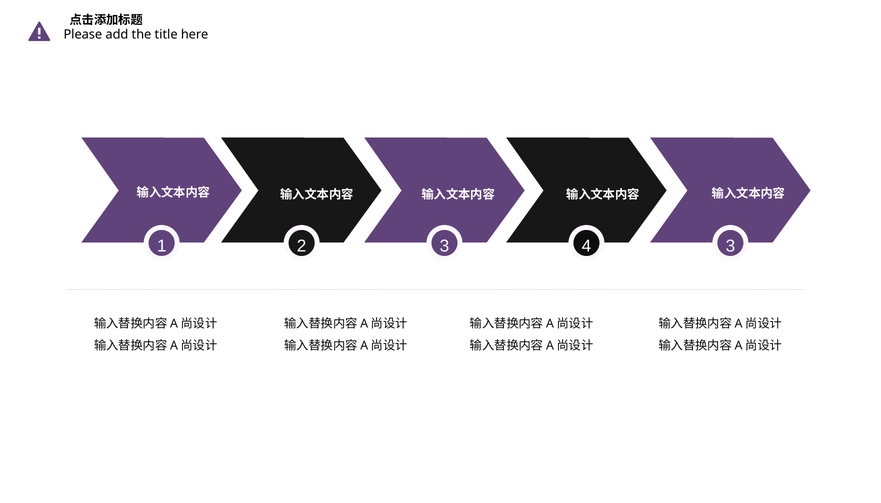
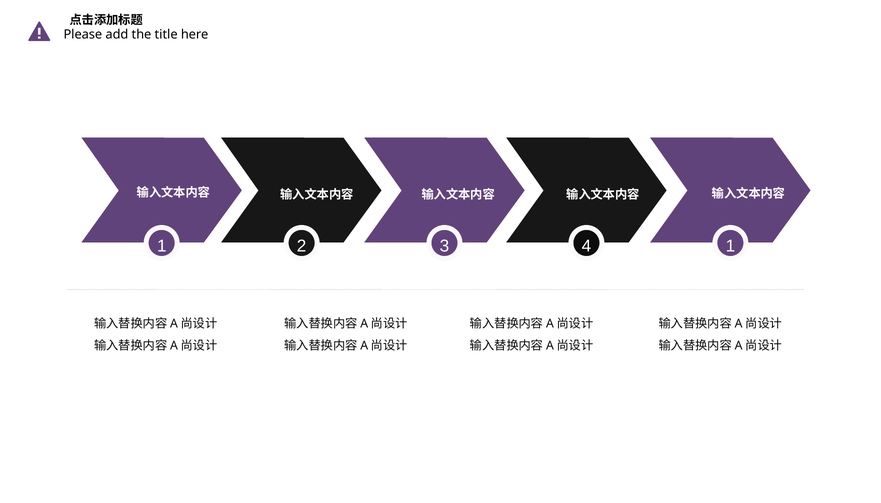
4 3: 3 -> 1
